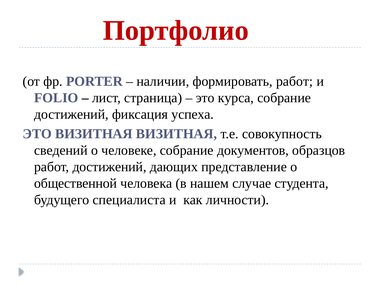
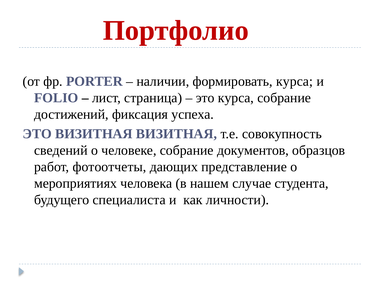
формировать работ: работ -> курса
работ достижений: достижений -> фотоотчеты
общественной: общественной -> мероприятиях
